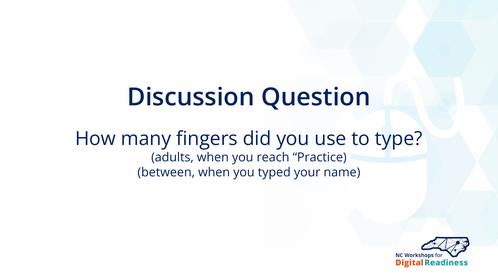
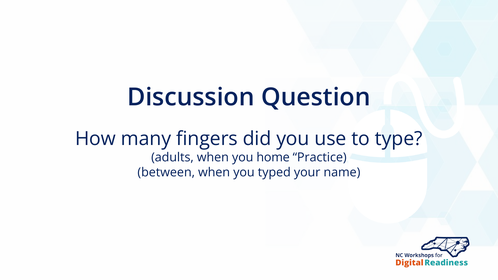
reach: reach -> home
